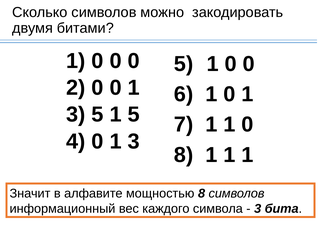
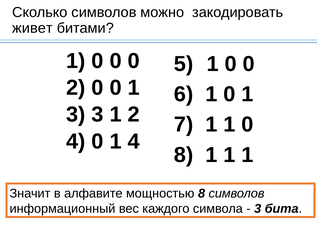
двумя: двумя -> живет
3 5: 5 -> 3
1 5: 5 -> 2
3 at (134, 142): 3 -> 4
